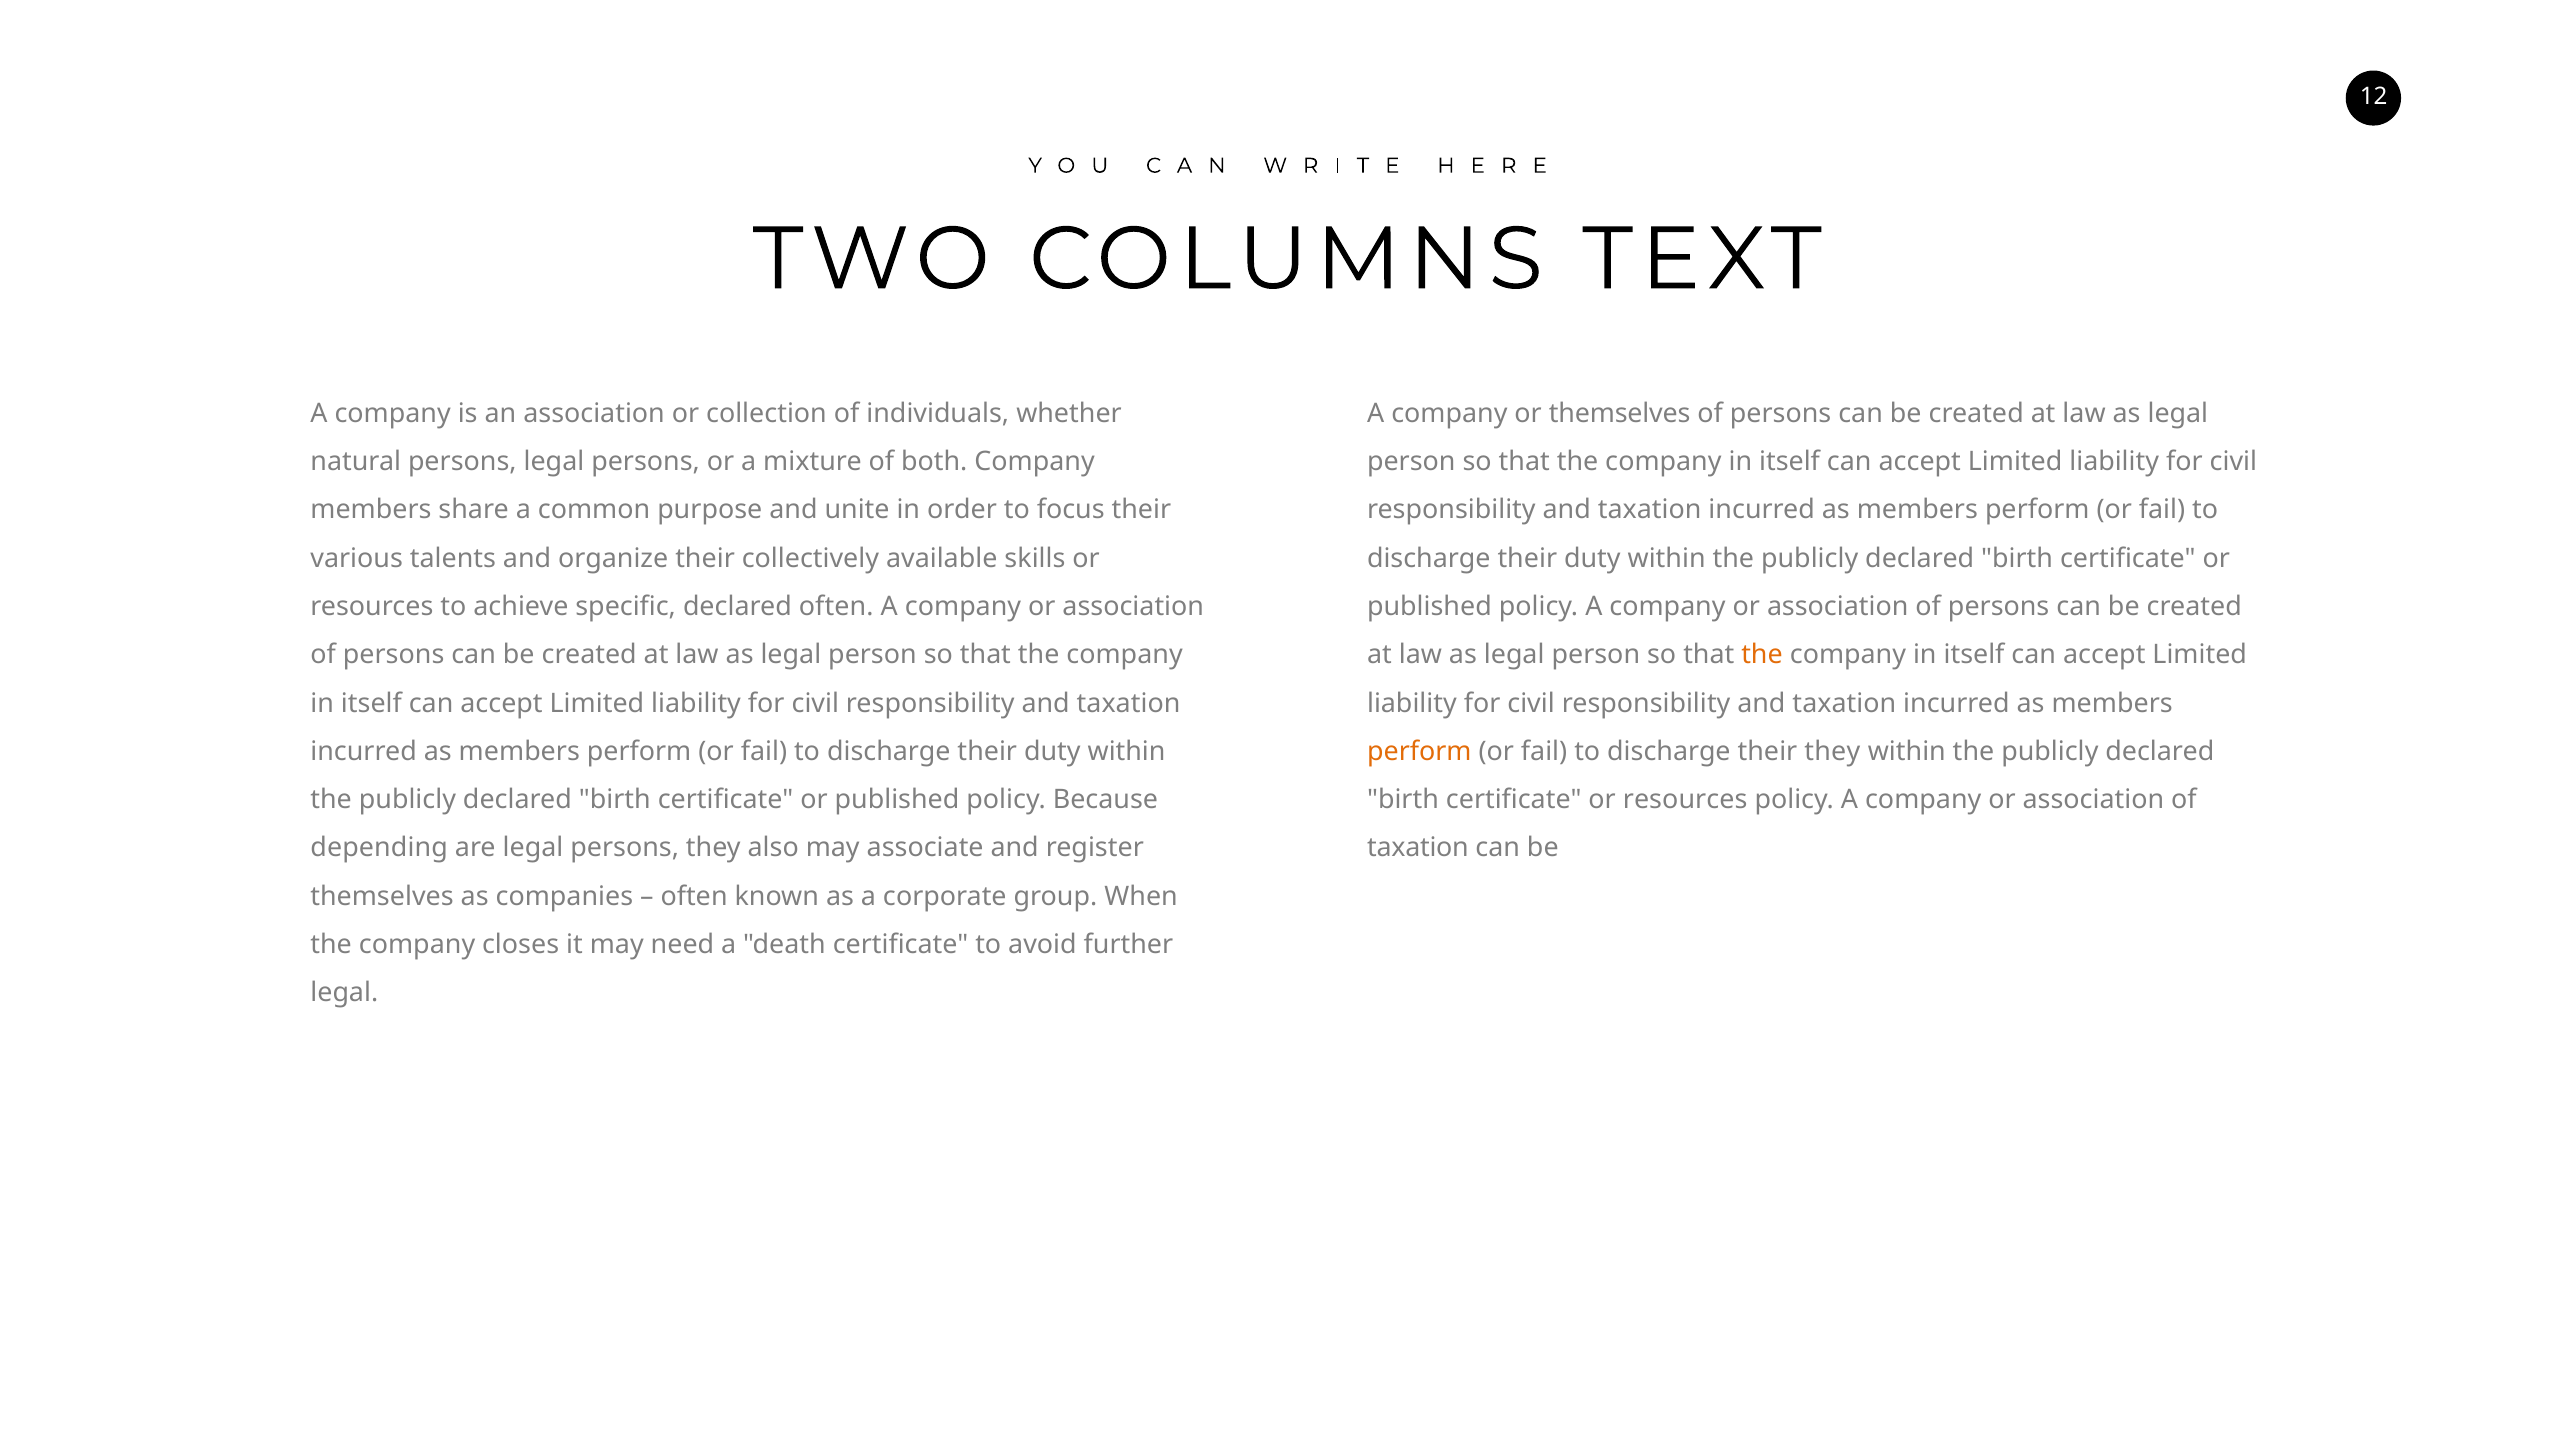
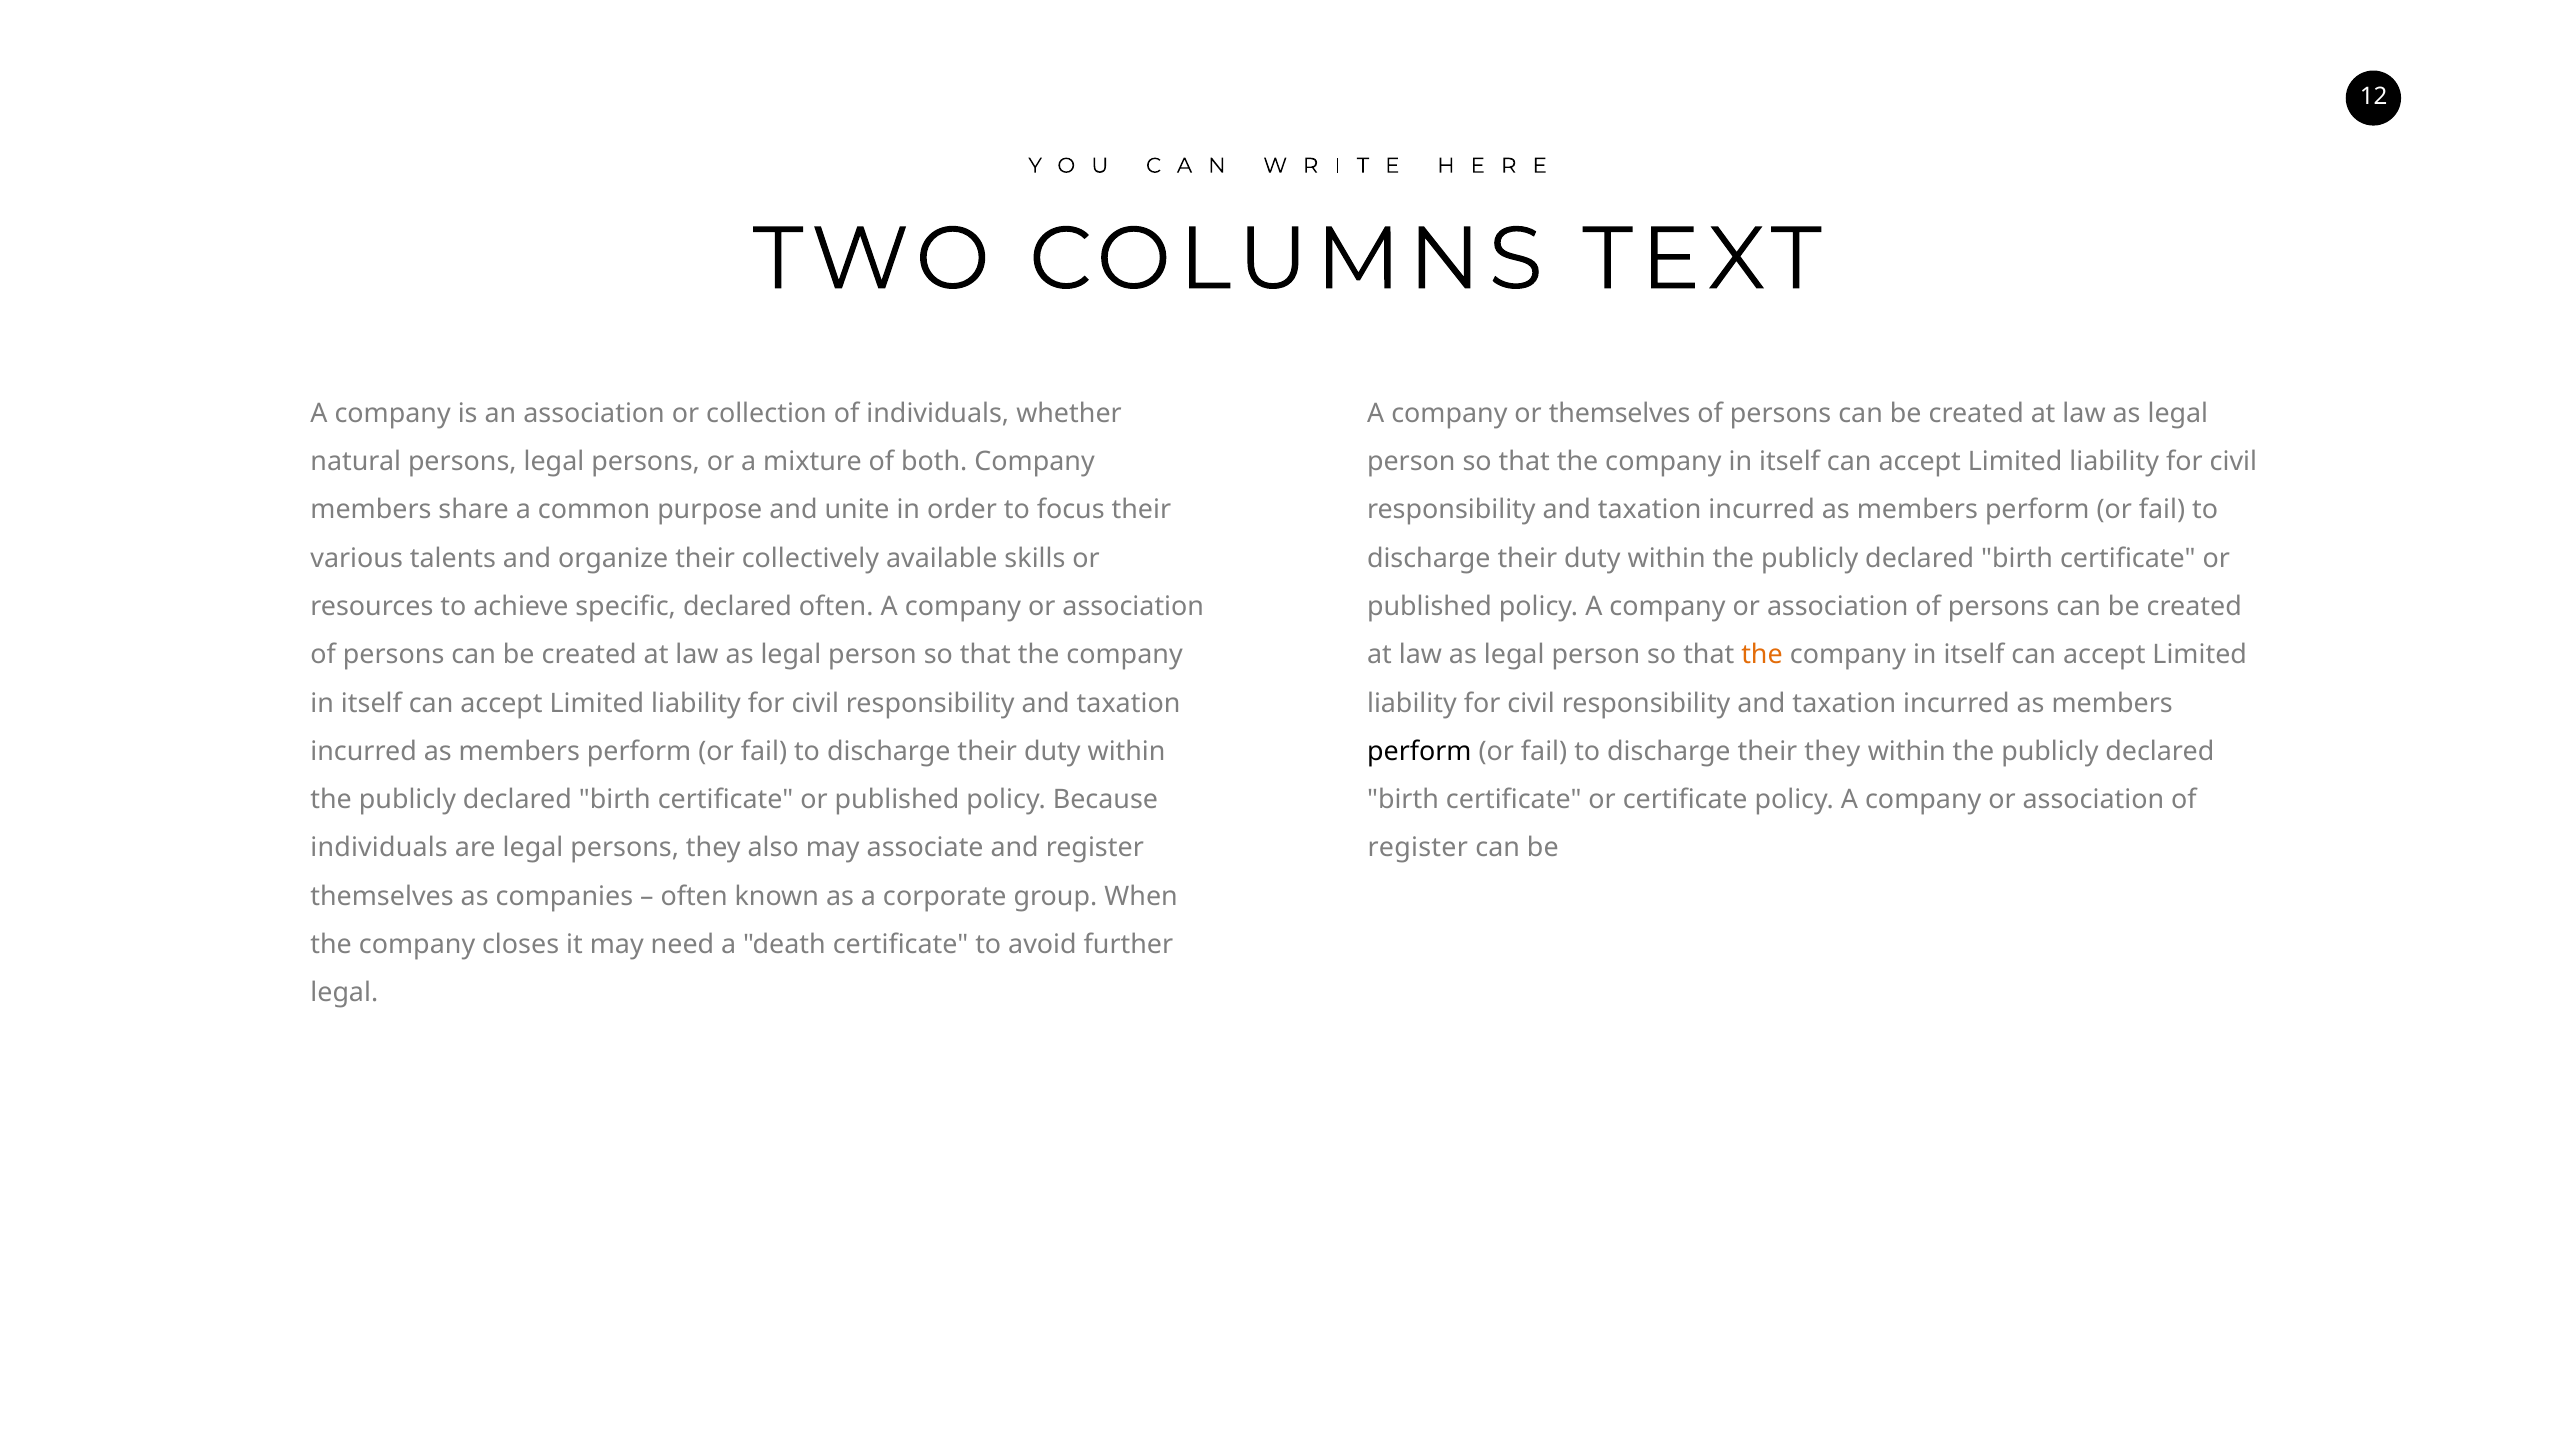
perform at (1419, 752) colour: orange -> black
certificate or resources: resources -> certificate
depending at (379, 848): depending -> individuals
taxation at (1418, 848): taxation -> register
